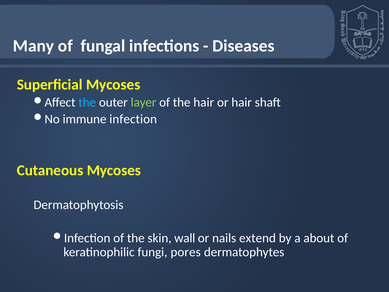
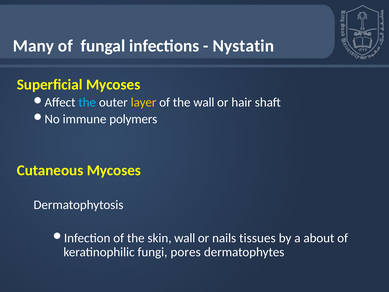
Diseases: Diseases -> Nystatin
layer colour: light green -> yellow
the hair: hair -> wall
infection: infection -> polymers
extend: extend -> tissues
